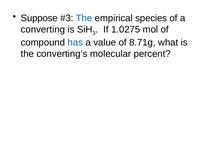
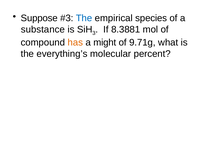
converting: converting -> substance
1.0275: 1.0275 -> 8.3881
has colour: blue -> orange
value: value -> might
8.71g: 8.71g -> 9.71g
converting’s: converting’s -> everything’s
